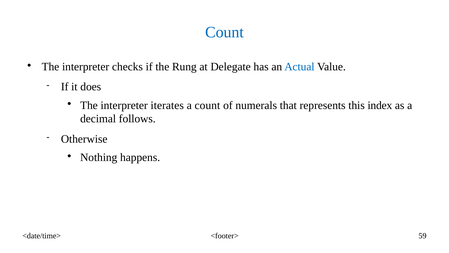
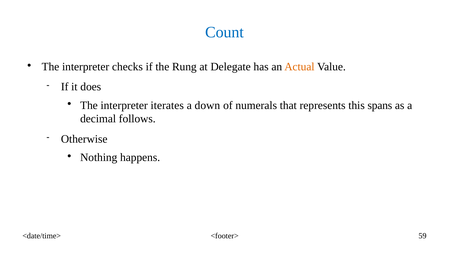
Actual colour: blue -> orange
a count: count -> down
index: index -> spans
